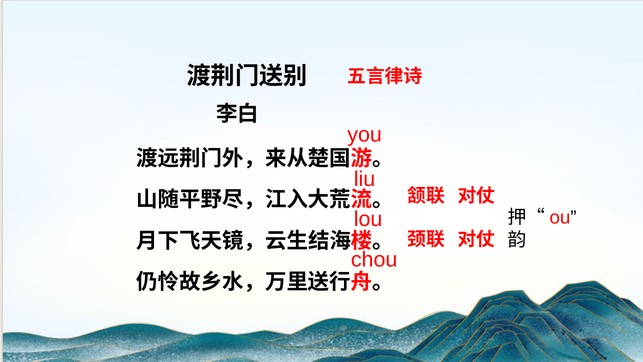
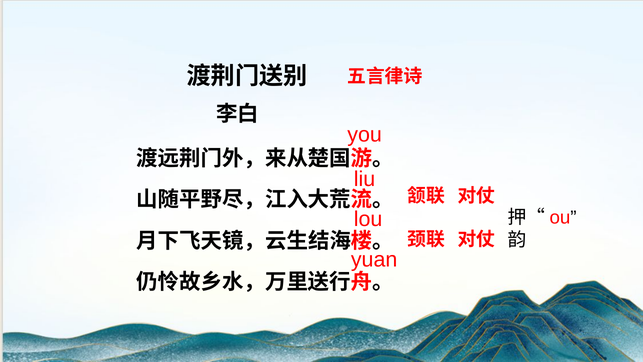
chou: chou -> yuan
